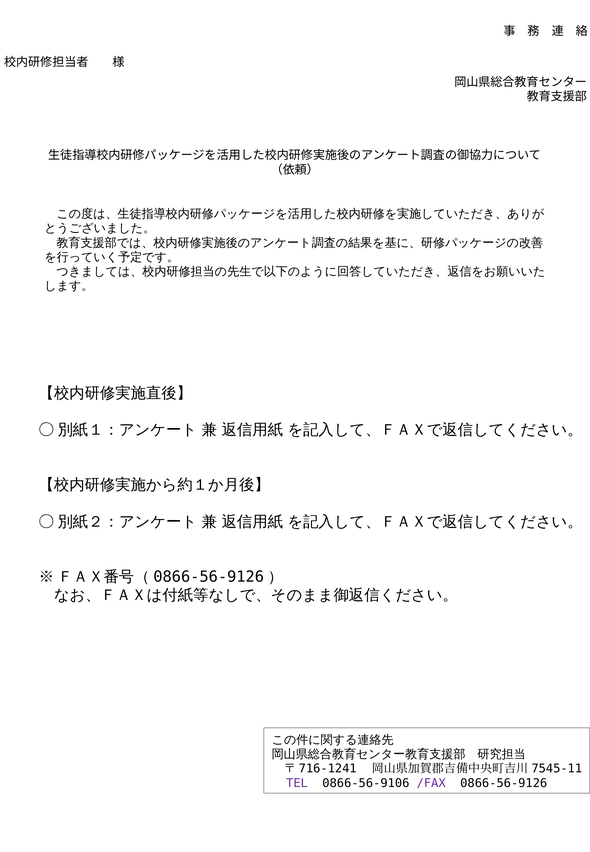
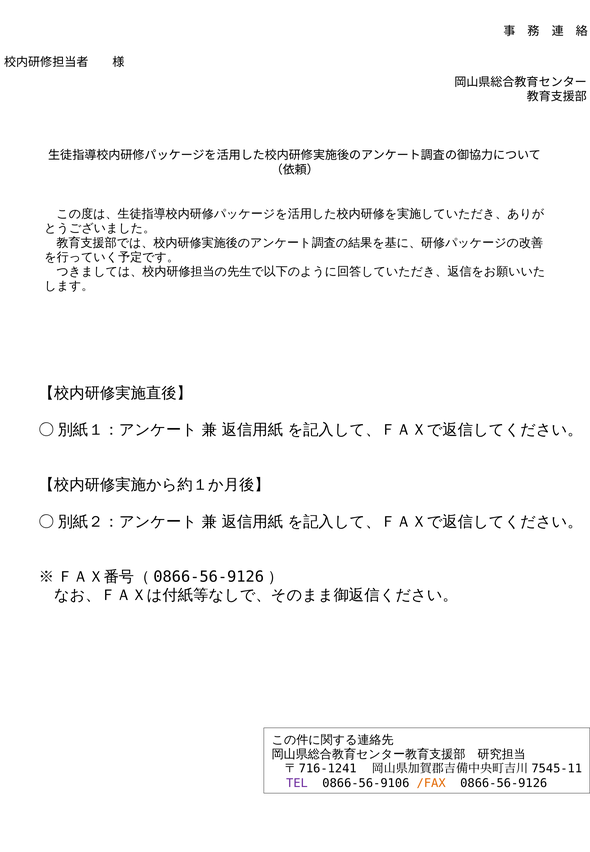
/FAX colour: purple -> orange
